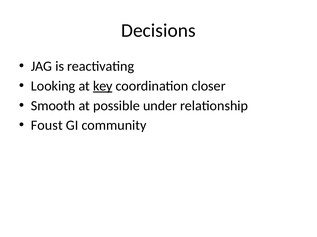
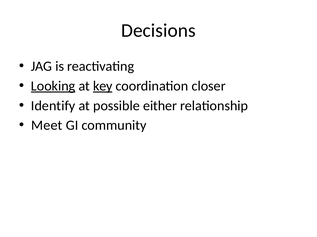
Looking underline: none -> present
Smooth: Smooth -> Identify
under: under -> either
Foust: Foust -> Meet
